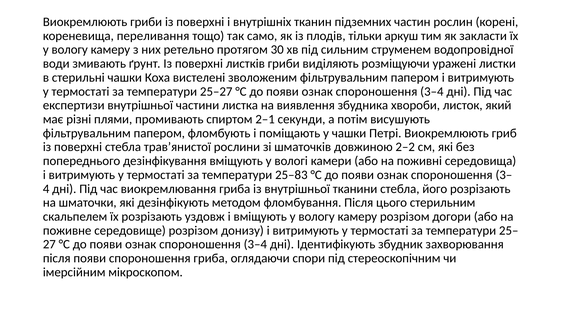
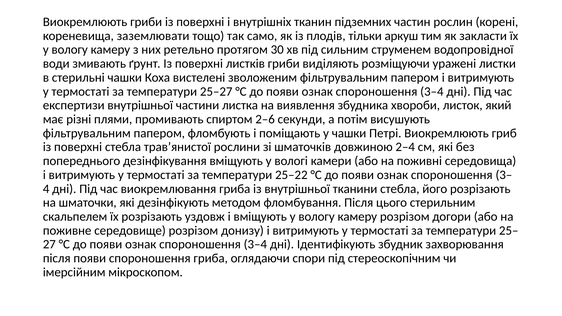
переливання: переливання -> заземлювати
2–1: 2–1 -> 2–6
2–2: 2–2 -> 2–4
25–83: 25–83 -> 25–22
